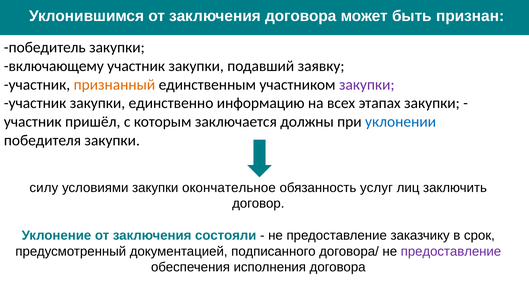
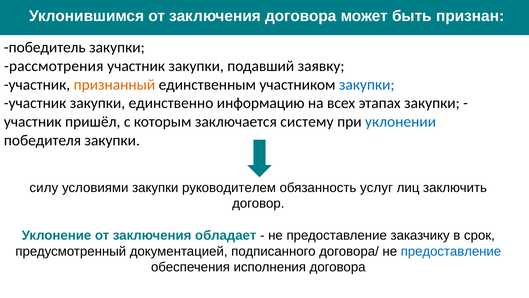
включающему: включающему -> рассмотрения
закупки at (367, 84) colour: purple -> blue
должны: должны -> систему
окончательное: окончательное -> руководителем
состояли: состояли -> обладает
предоставление at (451, 251) colour: purple -> blue
